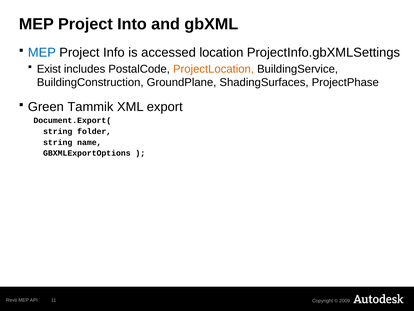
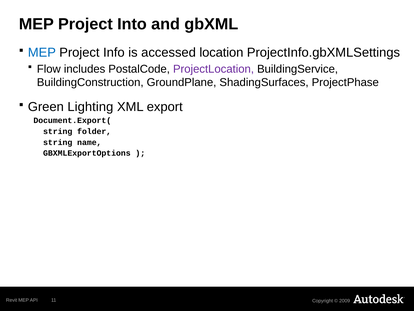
Exist: Exist -> Flow
ProjectLocation colour: orange -> purple
Tammik: Tammik -> Lighting
